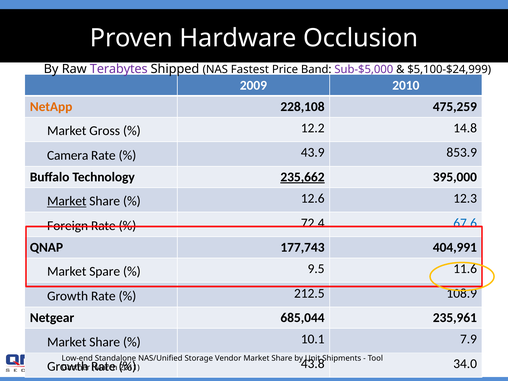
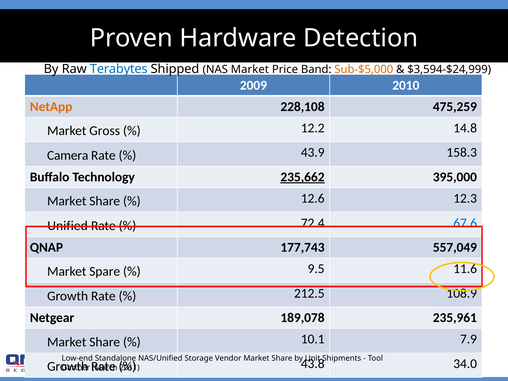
Occlusion: Occlusion -> Detection
Terabytes colour: purple -> blue
NAS Fastest: Fastest -> Market
Sub-$5,000 colour: purple -> orange
$5,100-$24,999: $5,100-$24,999 -> $3,594-$24,999
853.9: 853.9 -> 158.3
Market at (67, 201) underline: present -> none
Foreign: Foreign -> Unified
404,991: 404,991 -> 557,049
685,044: 685,044 -> 189,078
